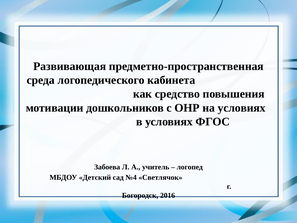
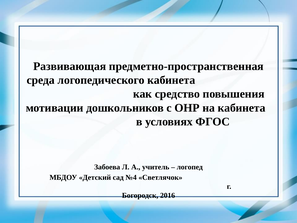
на условиях: условиях -> кабинета
